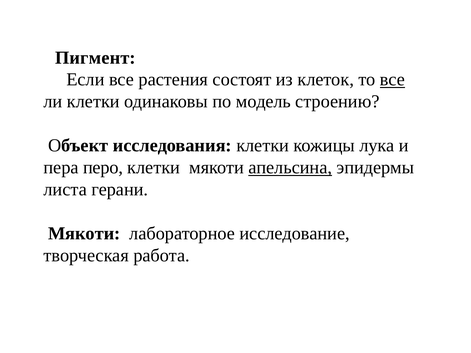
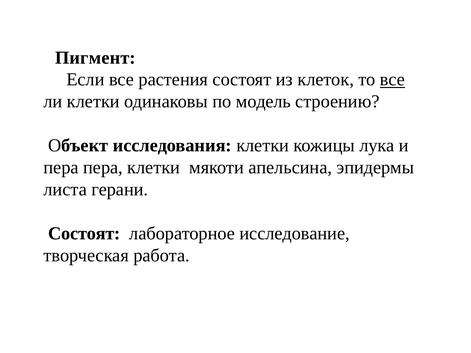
пера перо: перо -> пера
апельсина underline: present -> none
Мякоти at (84, 234): Мякоти -> Состоят
